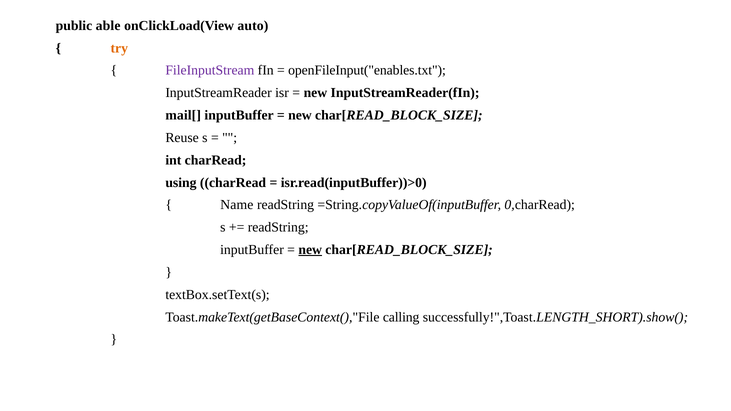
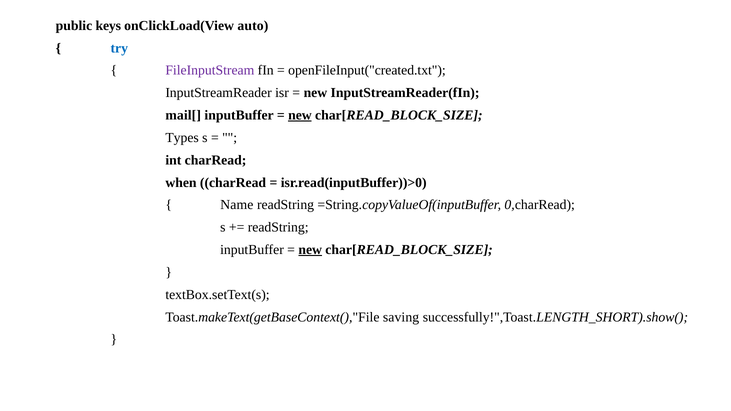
able: able -> keys
try colour: orange -> blue
openFileInput("enables.txt: openFileInput("enables.txt -> openFileInput("created.txt
new at (300, 115) underline: none -> present
Reuse: Reuse -> Types
using: using -> when
calling: calling -> saving
